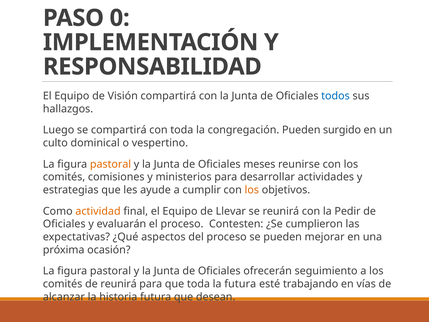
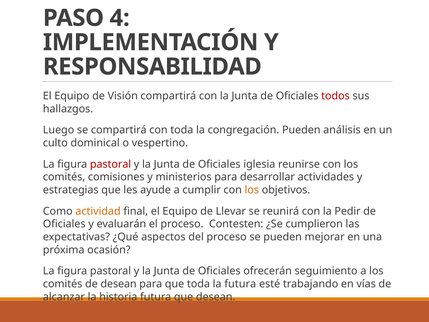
0: 0 -> 4
todos colour: blue -> red
surgido: surgido -> análisis
pastoral at (111, 164) colour: orange -> red
meses: meses -> iglesia
de reunirá: reunirá -> desean
